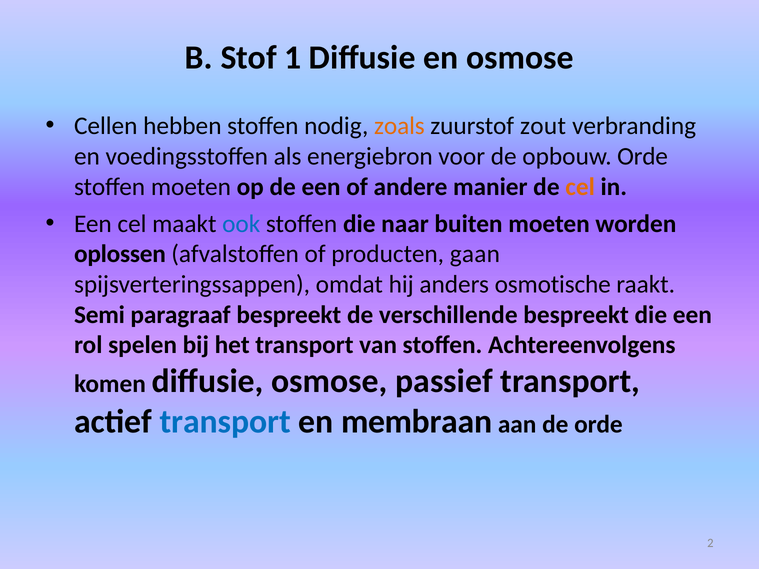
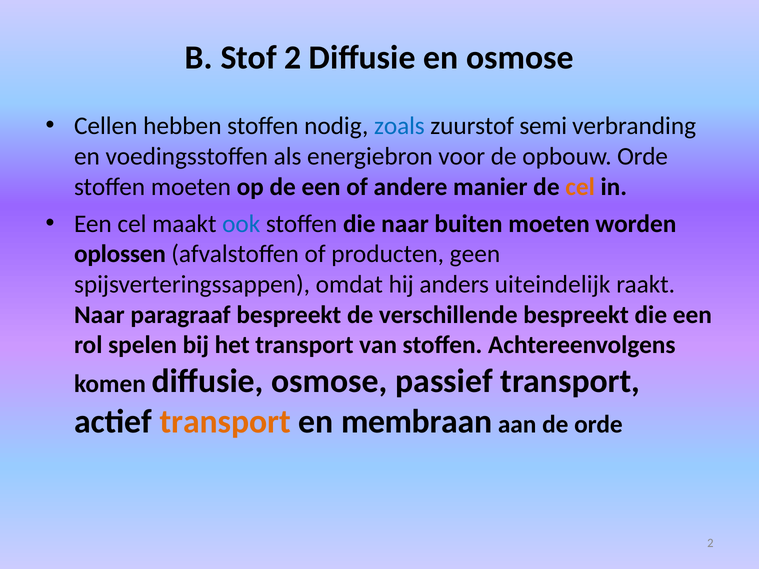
Stof 1: 1 -> 2
zoals colour: orange -> blue
zout: zout -> semi
gaan: gaan -> geen
osmotische: osmotische -> uiteindelijk
Semi at (99, 315): Semi -> Naar
transport at (225, 422) colour: blue -> orange
